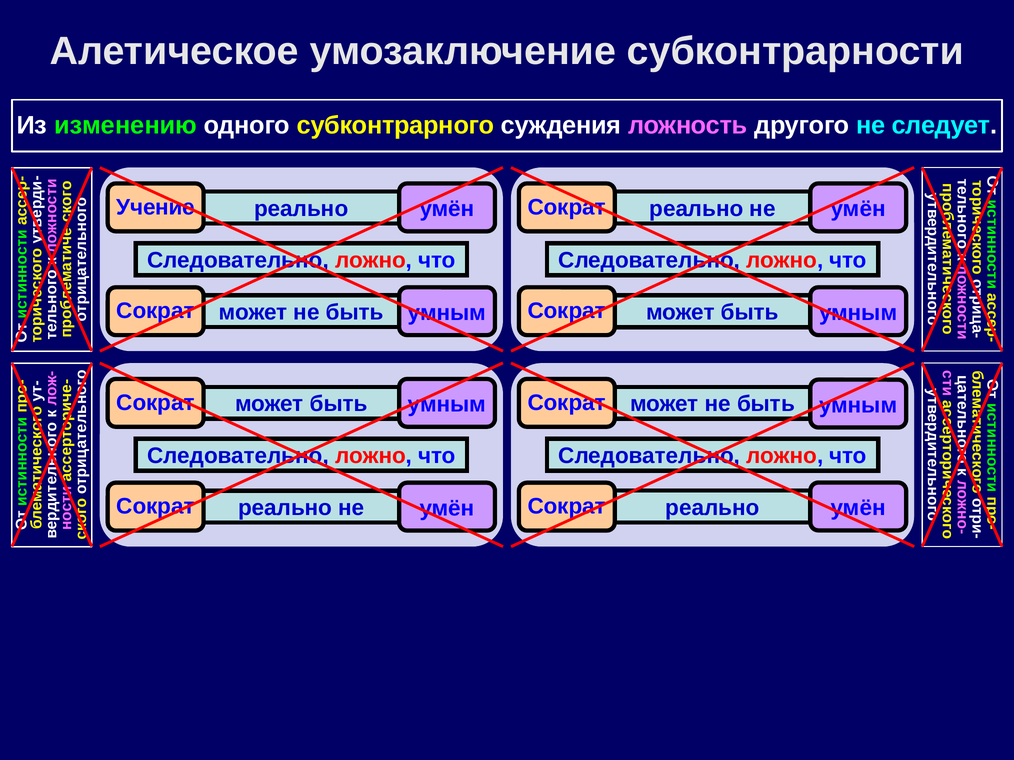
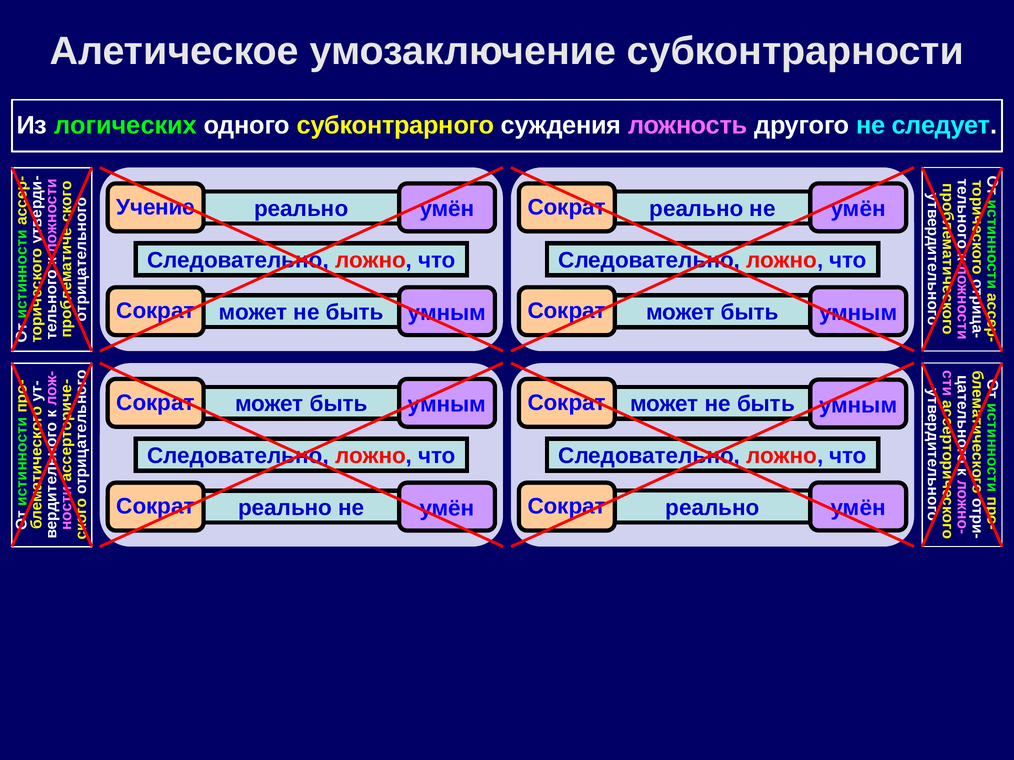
изменению: изменению -> логических
